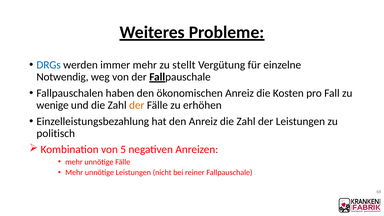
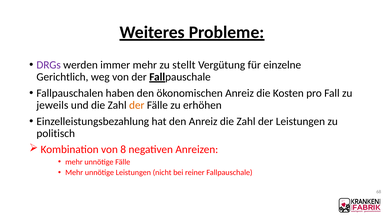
DRGs colour: blue -> purple
Notwendig: Notwendig -> Gerichtlich
wenige: wenige -> jeweils
5: 5 -> 8
